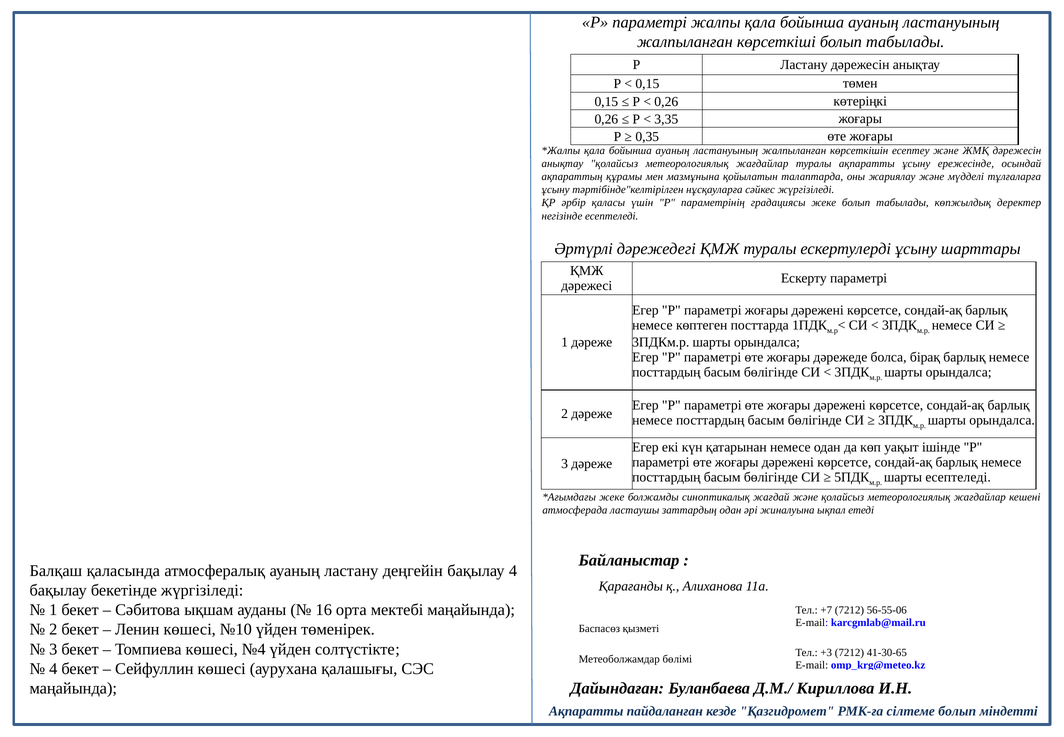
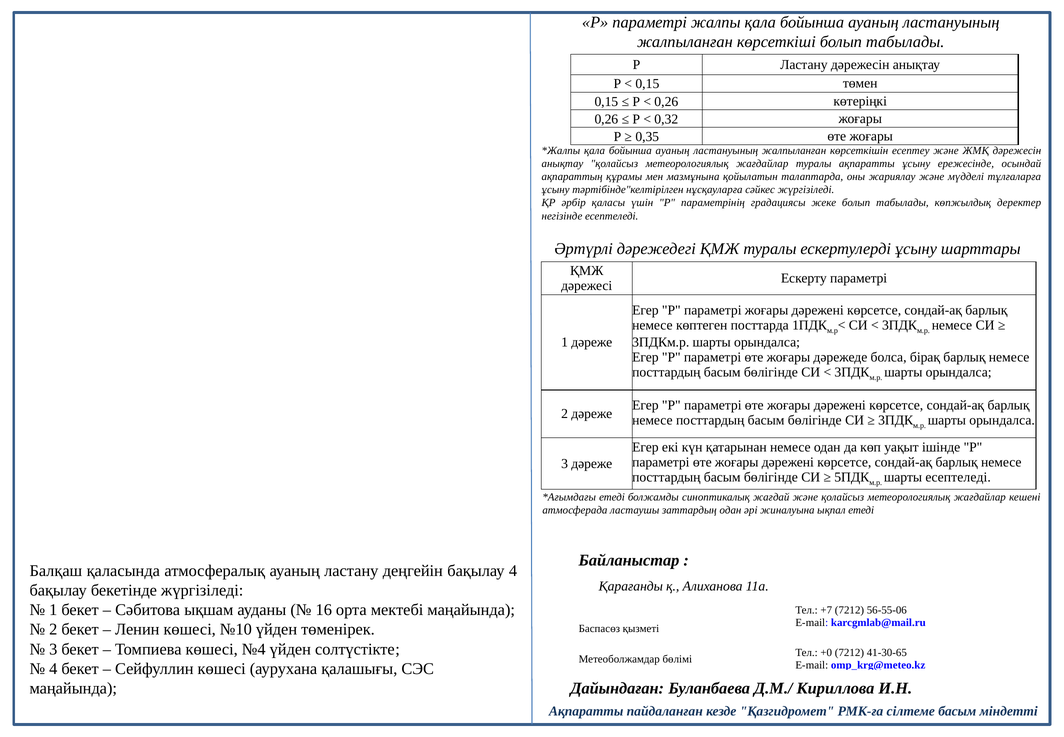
3,35: 3,35 -> 0,32
жеке at (612, 497): жеке -> етеді
+3: +3 -> +0
сілтеме болып: болып -> басым
